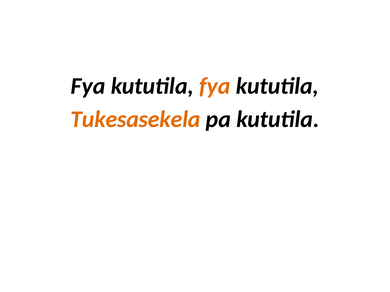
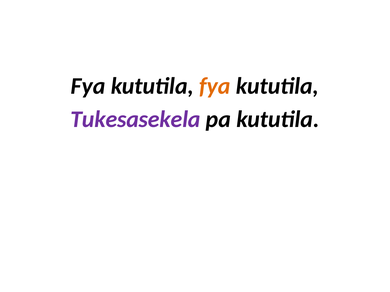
Tukesasekela colour: orange -> purple
